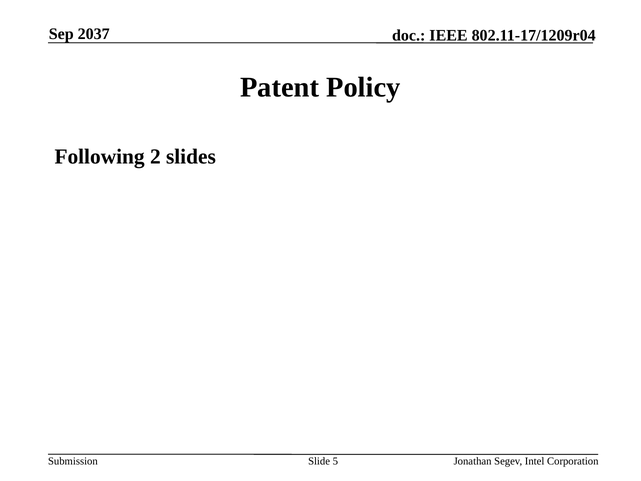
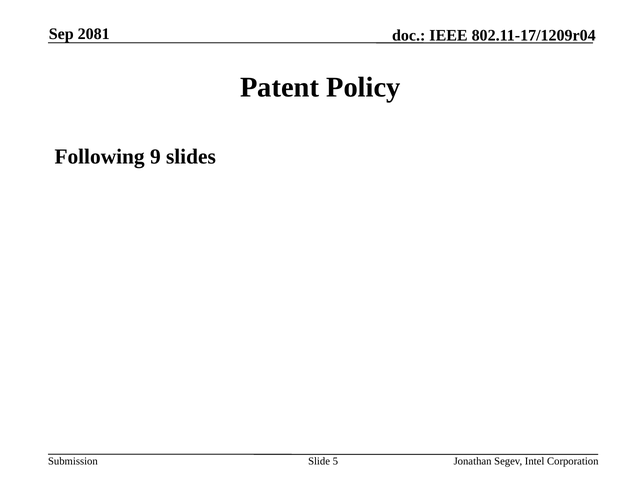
2037: 2037 -> 2081
2: 2 -> 9
